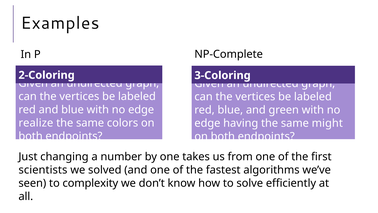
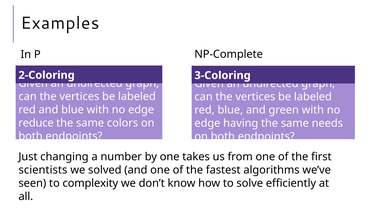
realize: realize -> reduce
might: might -> needs
